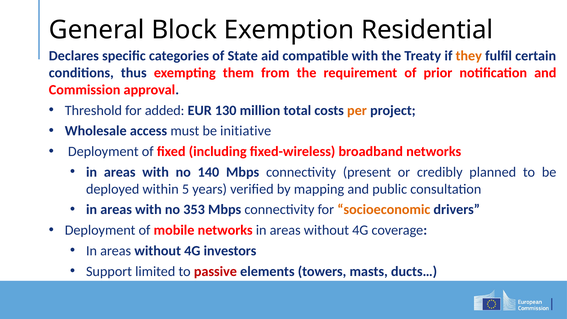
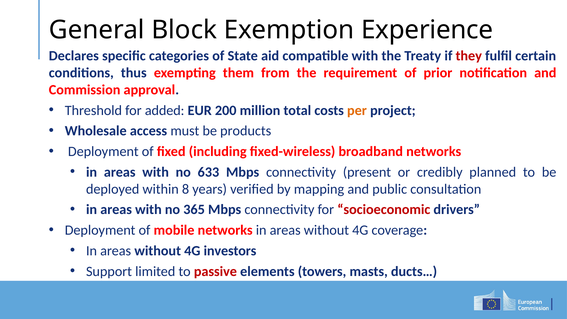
Residential: Residential -> Experience
they colour: orange -> red
130: 130 -> 200
initiative: initiative -> products
140: 140 -> 633
5: 5 -> 8
353: 353 -> 365
socioeconomic colour: orange -> red
